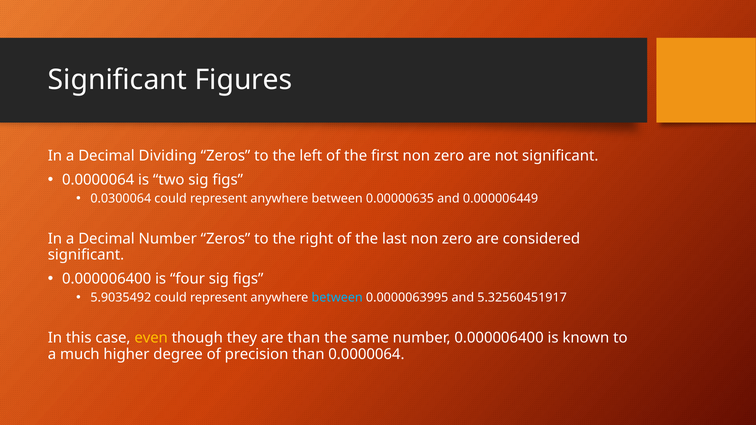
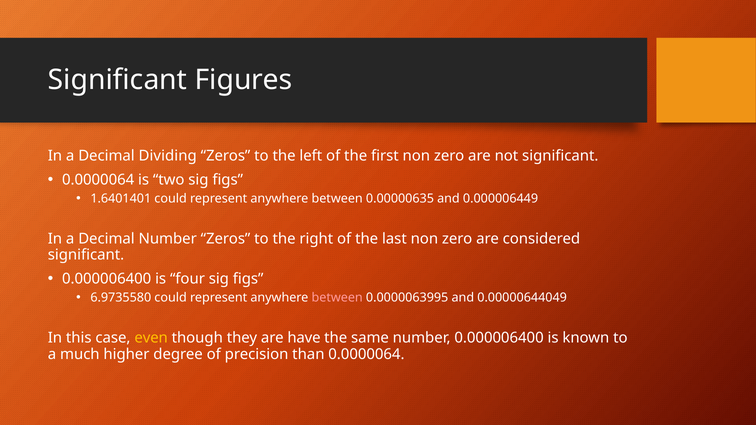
0.0300064: 0.0300064 -> 1.6401401
5.9035492: 5.9035492 -> 6.9735580
between at (337, 298) colour: light blue -> pink
5.32560451917: 5.32560451917 -> 0.00000644049
are than: than -> have
